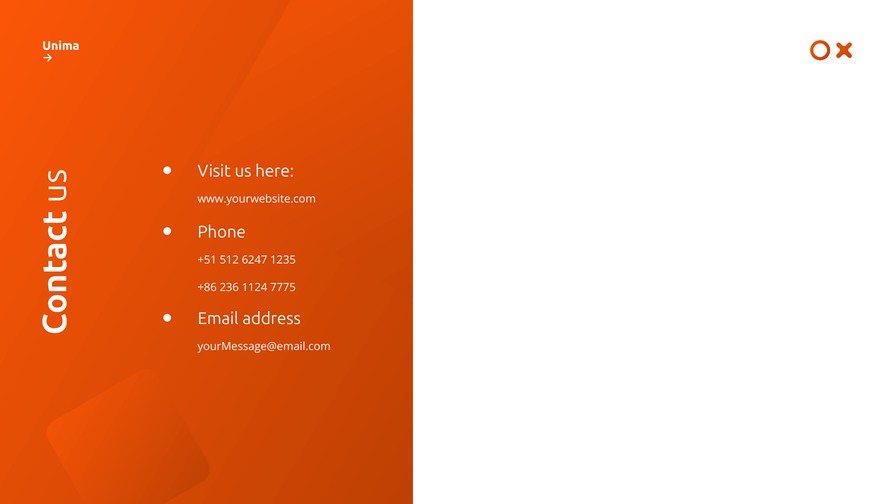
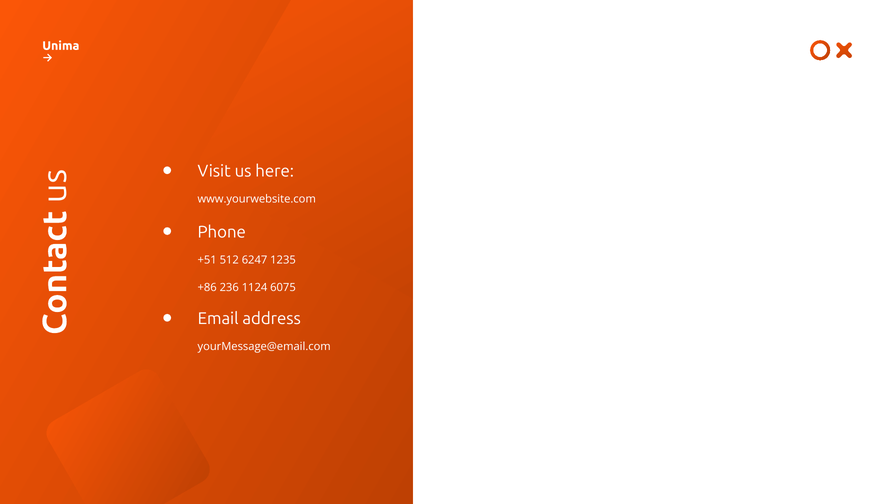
7775: 7775 -> 6075
